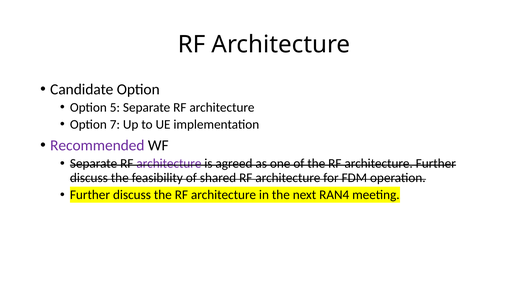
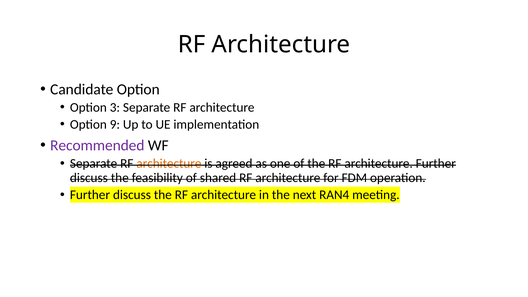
5: 5 -> 3
7: 7 -> 9
architecture at (169, 164) colour: purple -> orange
